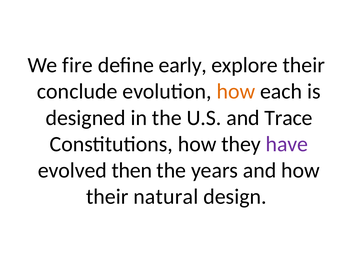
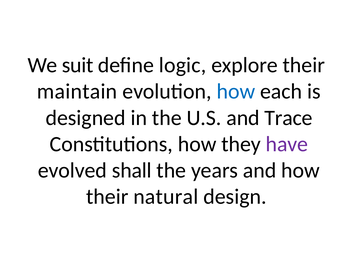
fire: fire -> suit
early: early -> logic
conclude: conclude -> maintain
how at (236, 91) colour: orange -> blue
then: then -> shall
